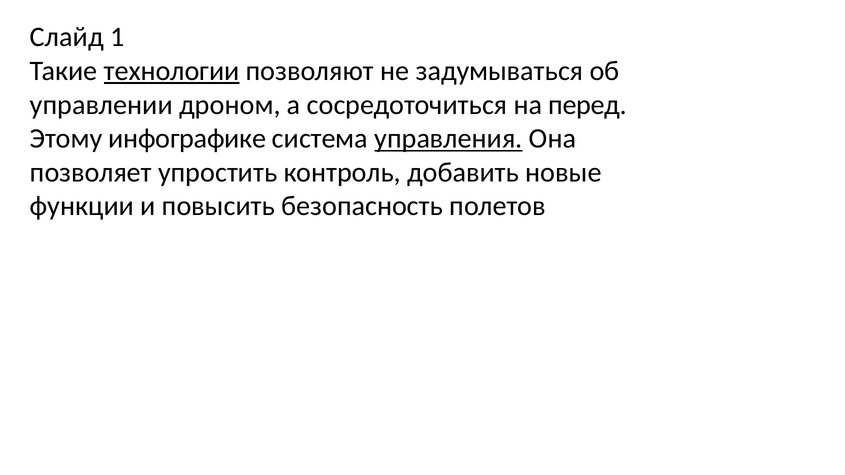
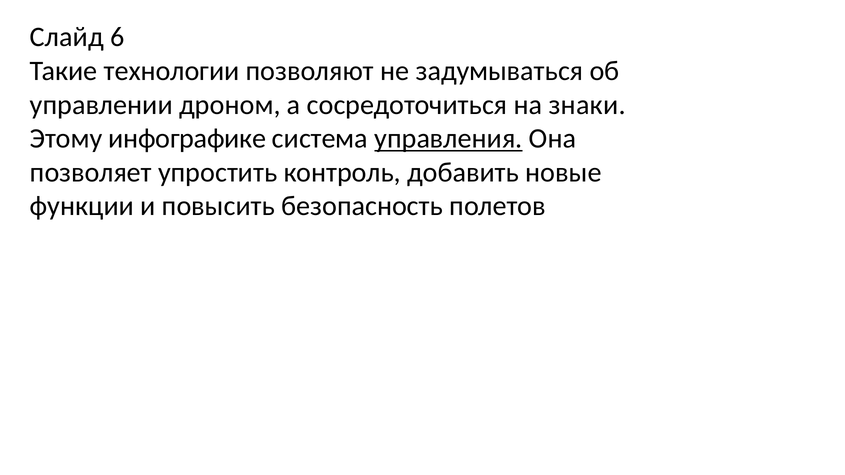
1: 1 -> 6
технологии underline: present -> none
перед: перед -> знаки
